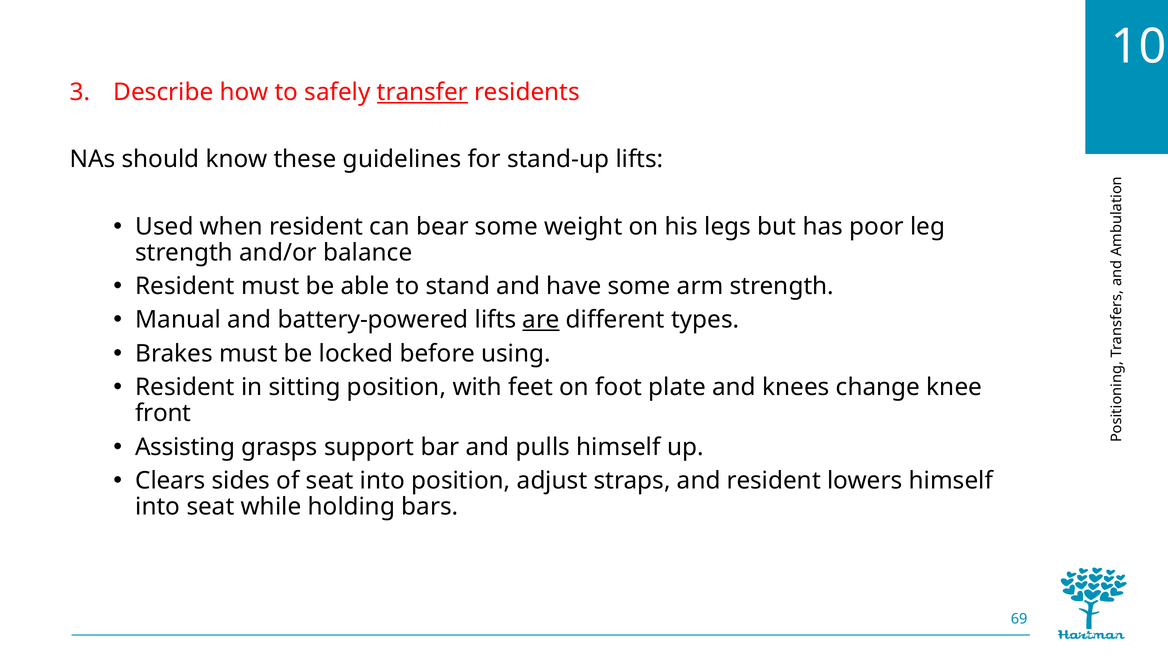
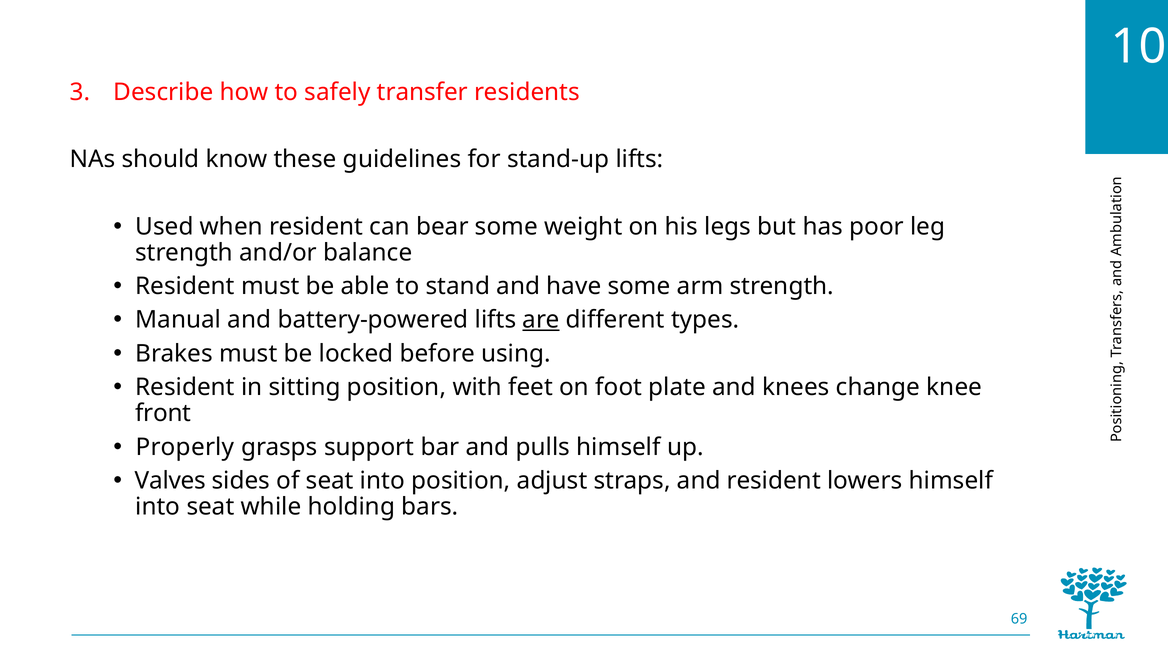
transfer underline: present -> none
Assisting: Assisting -> Properly
Clears: Clears -> Valves
